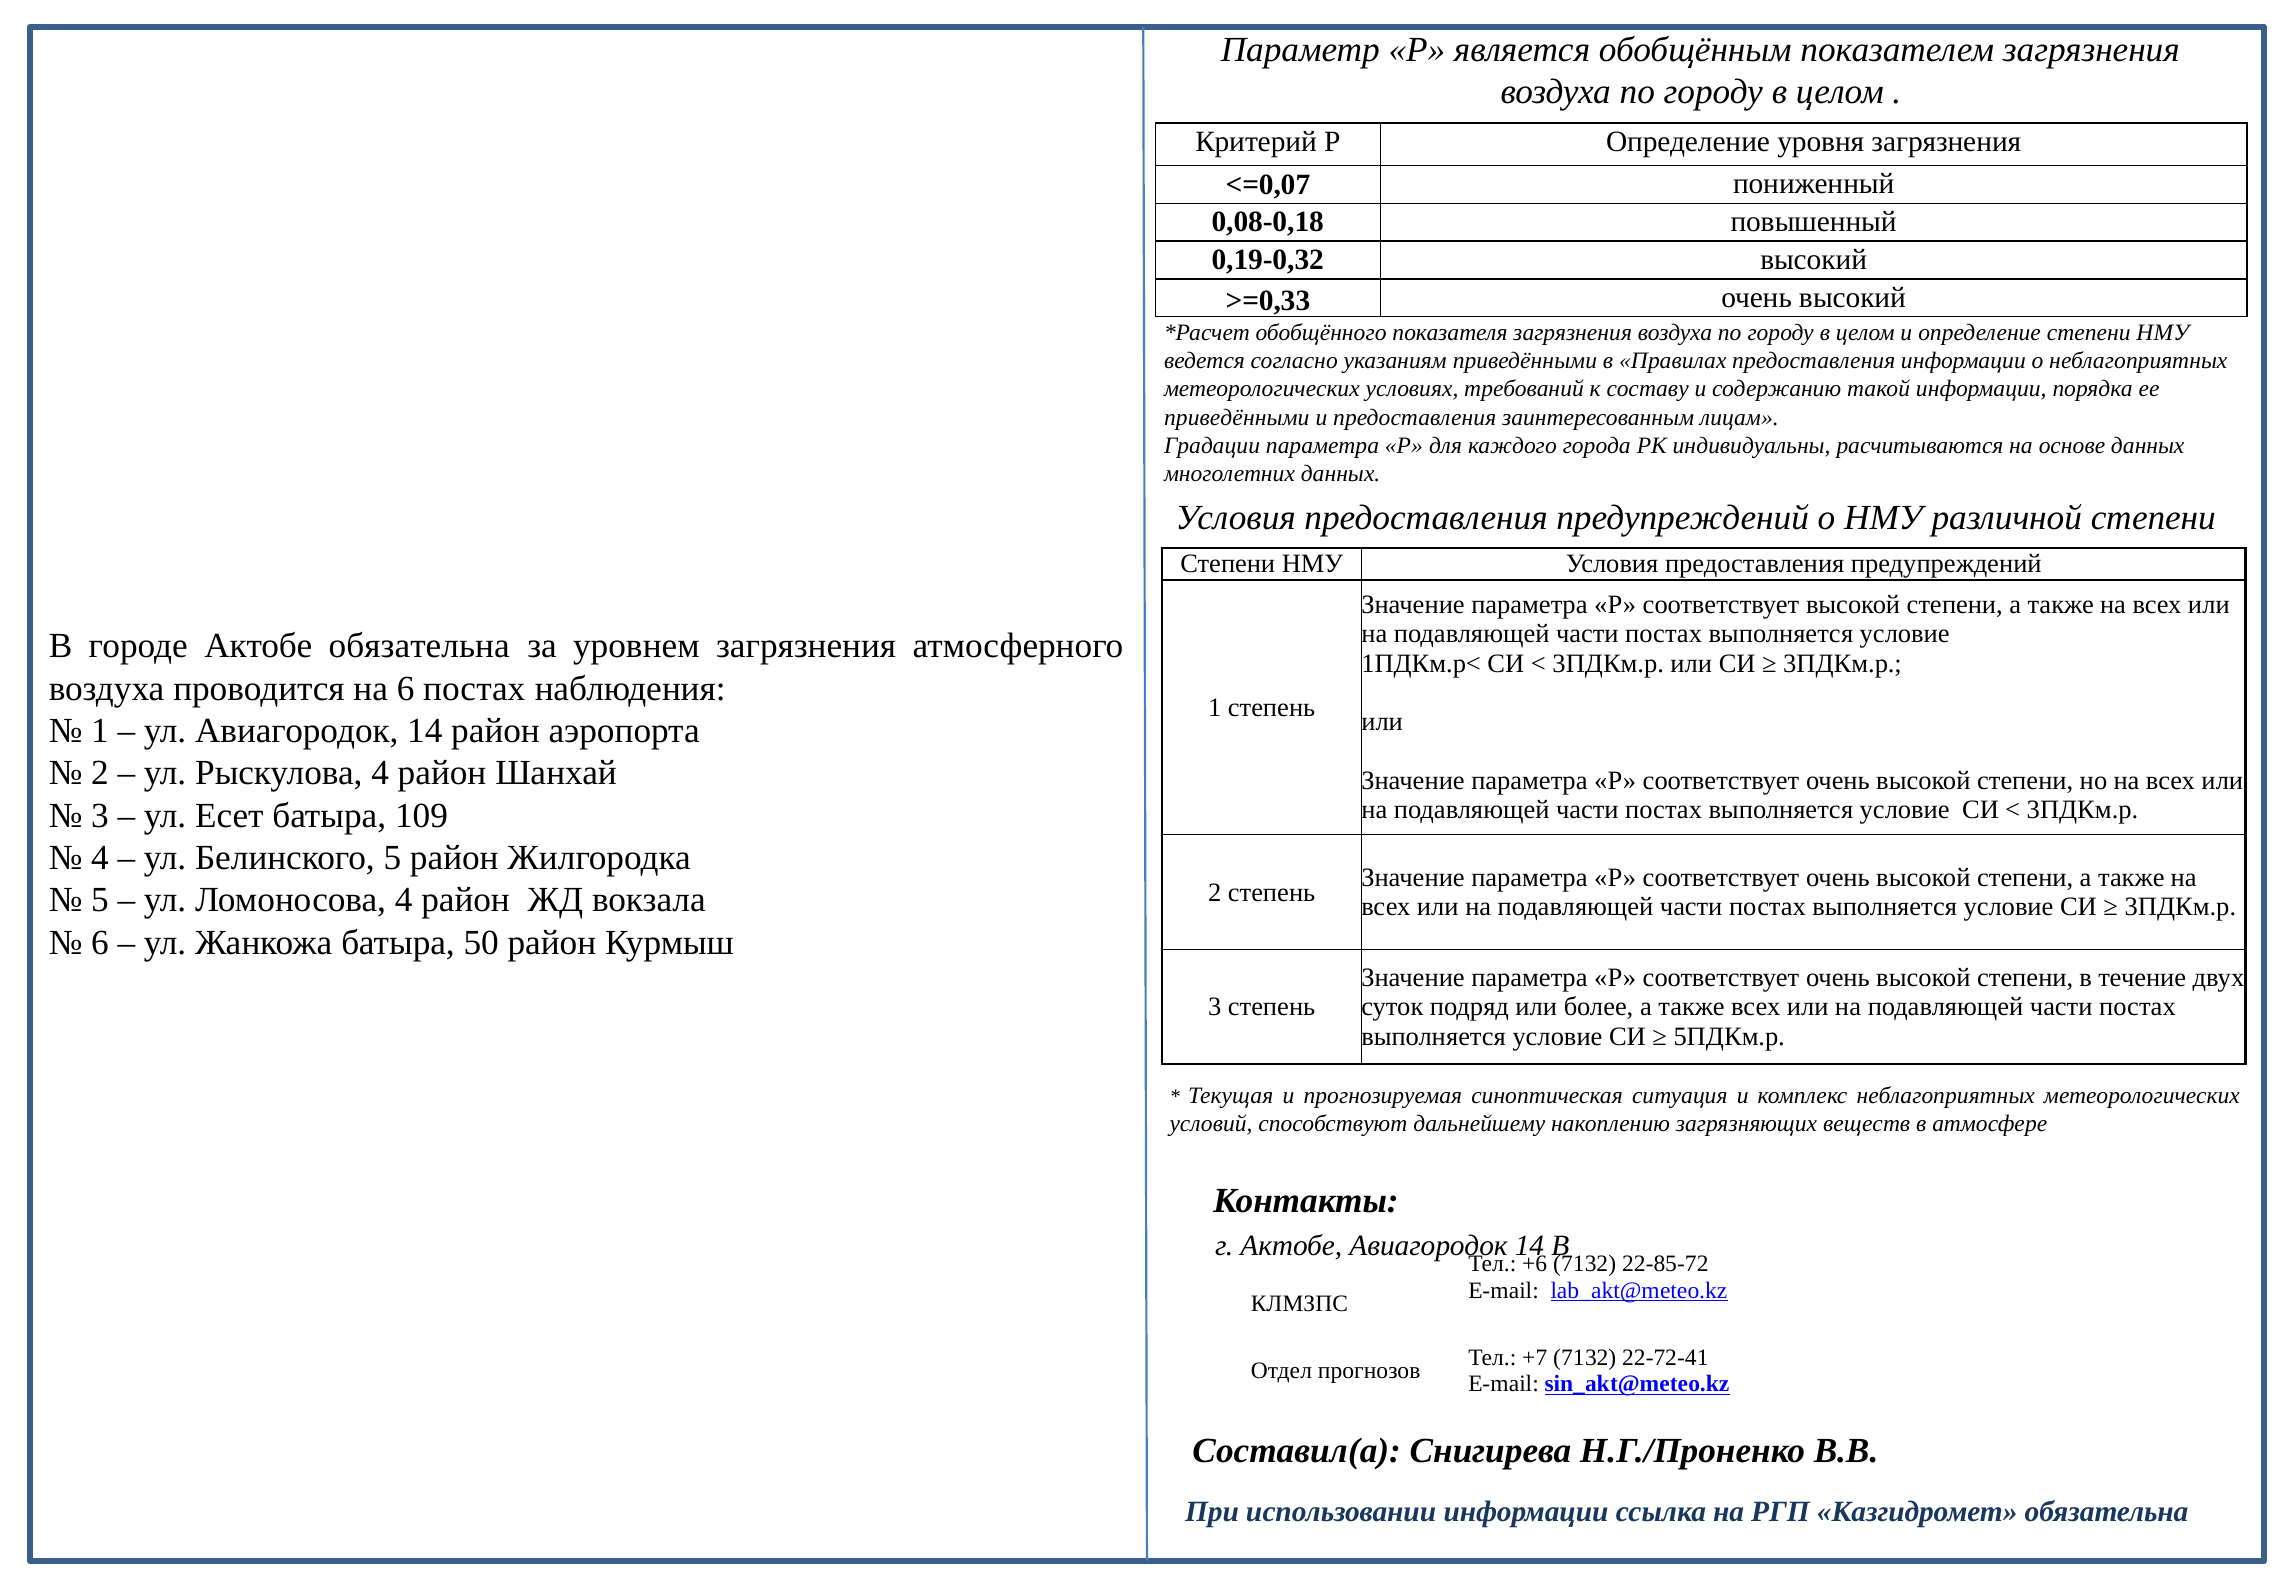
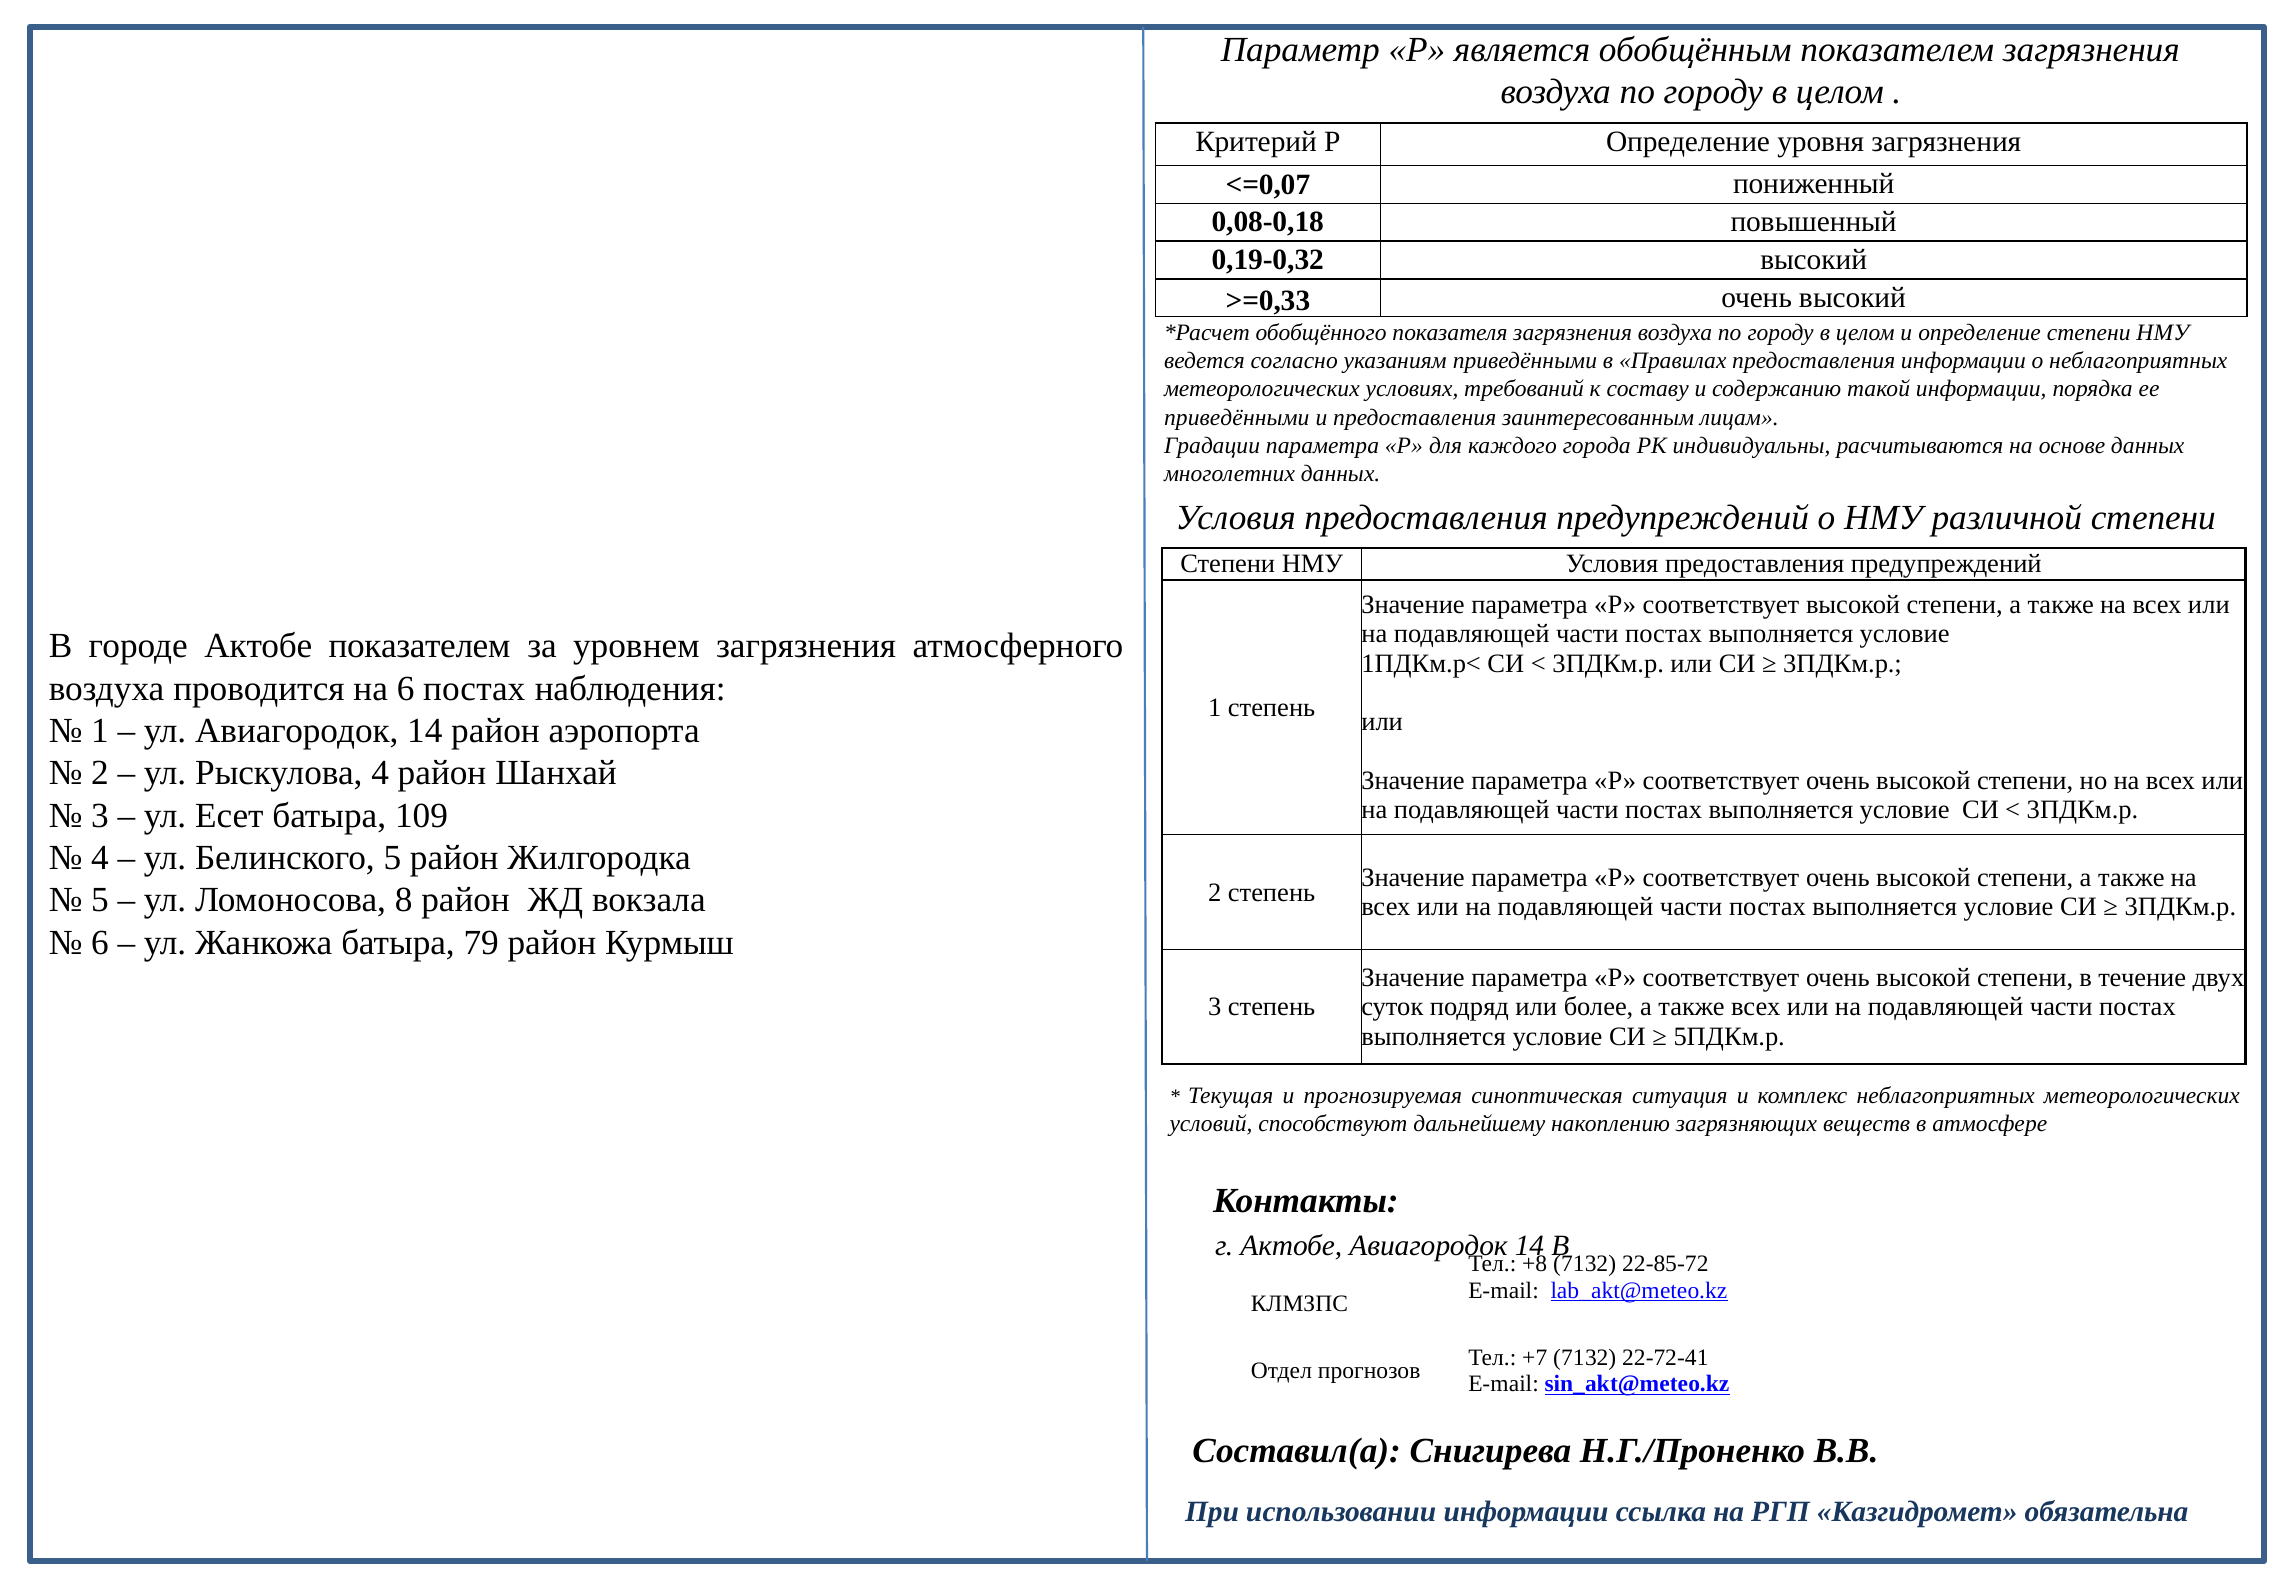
Актобе обязательна: обязательна -> показателем
Ломоносова 4: 4 -> 8
50: 50 -> 79
+6: +6 -> +8
